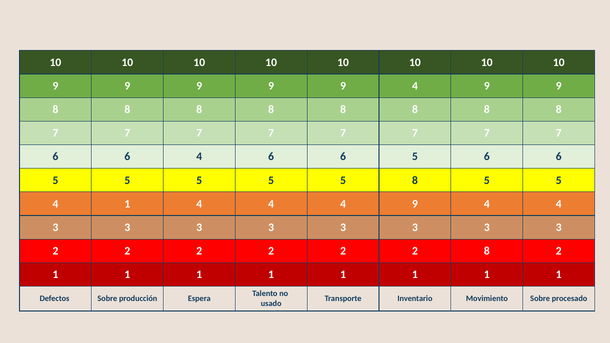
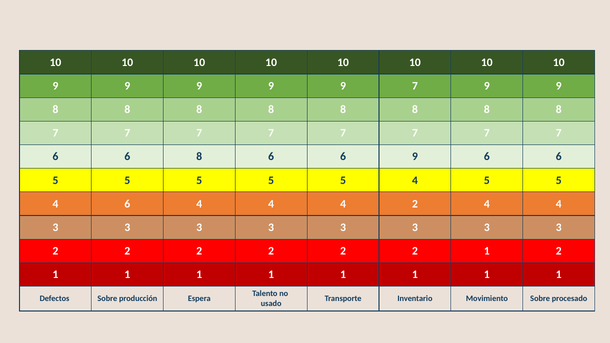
9 9 4: 4 -> 7
6 4: 4 -> 8
5 at (415, 157): 5 -> 9
5 5 5 8: 8 -> 4
4 1: 1 -> 6
4 4 9: 9 -> 2
2 2 8: 8 -> 1
